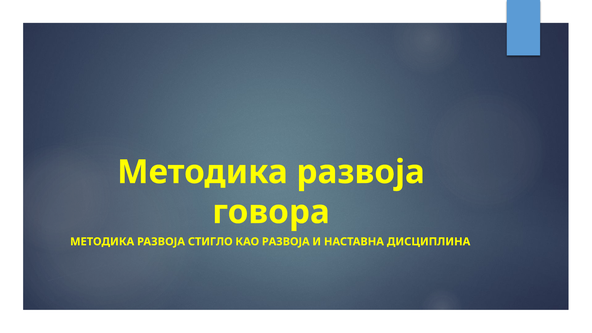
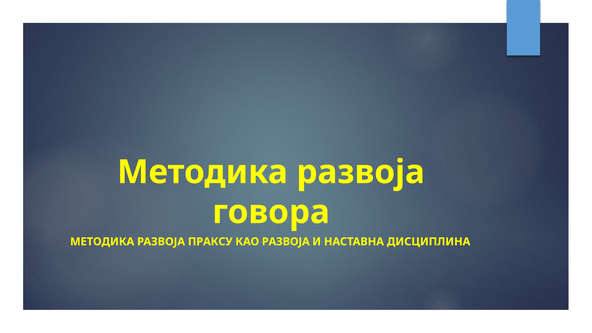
СТИГЛО: СТИГЛО -> ПРАКСУ
